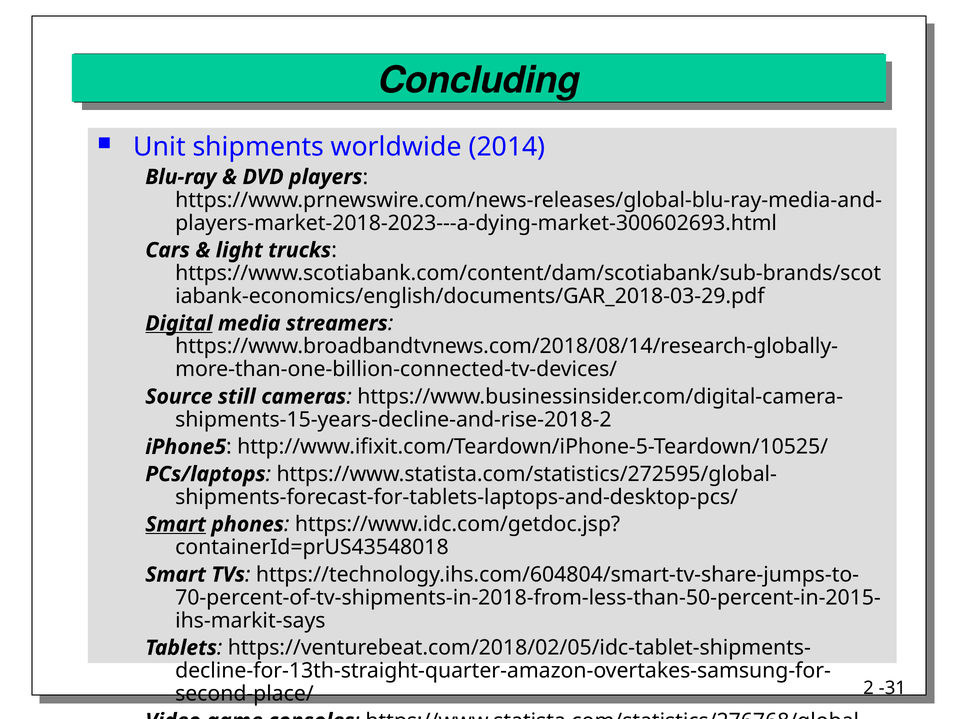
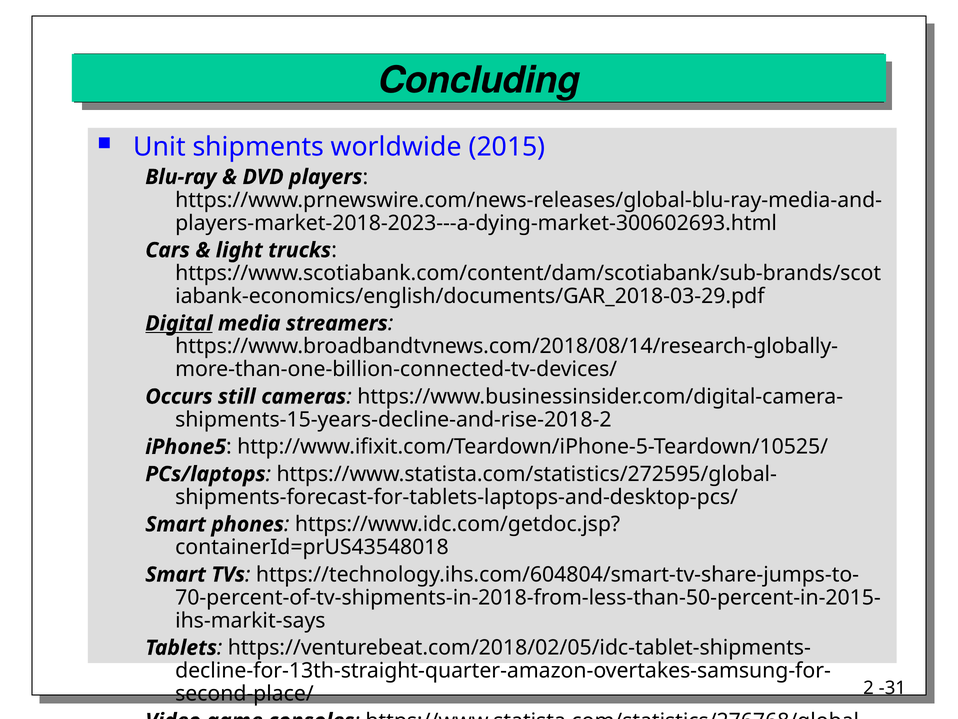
2014: 2014 -> 2015
Source: Source -> Occurs
Smart at (176, 524) underline: present -> none
